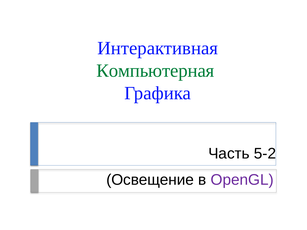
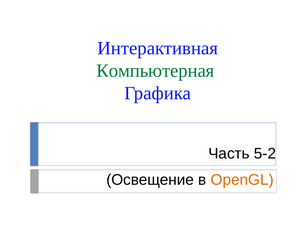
OpenGL colour: purple -> orange
